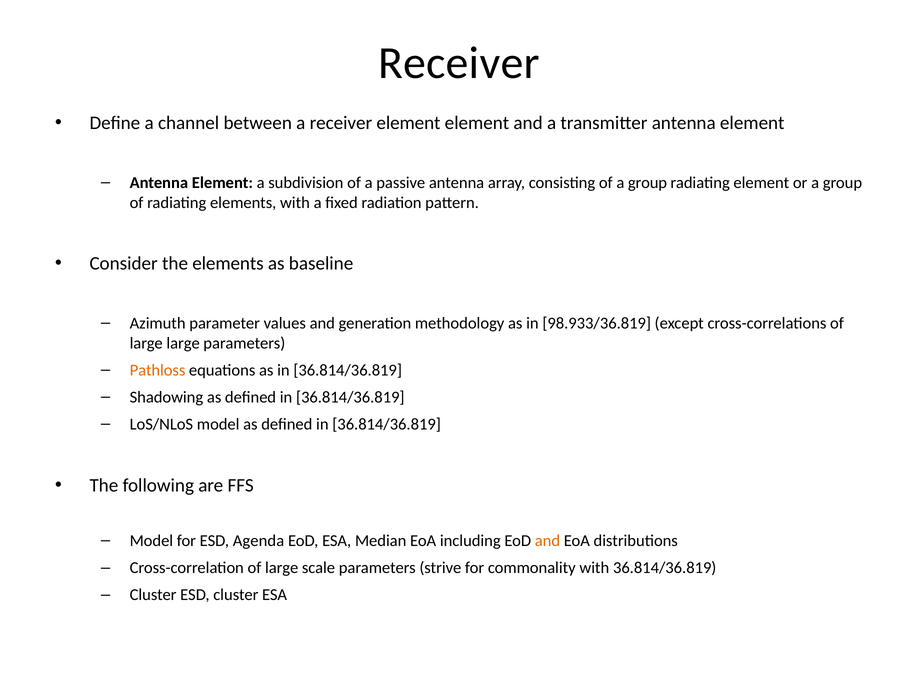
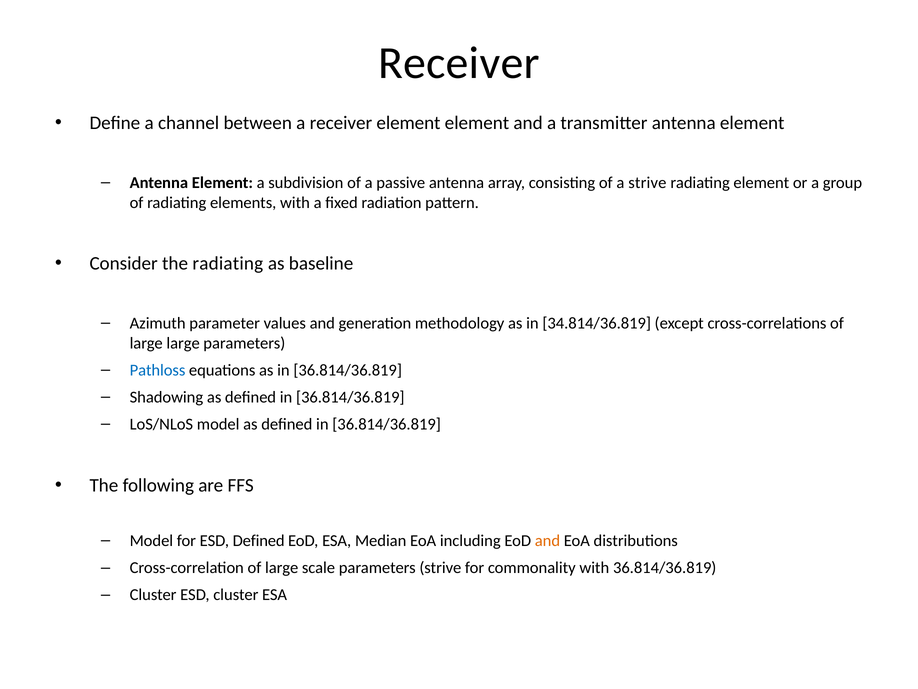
of a group: group -> strive
the elements: elements -> radiating
98.933/36.819: 98.933/36.819 -> 34.814/36.819
Pathloss colour: orange -> blue
ESD Agenda: Agenda -> Defined
